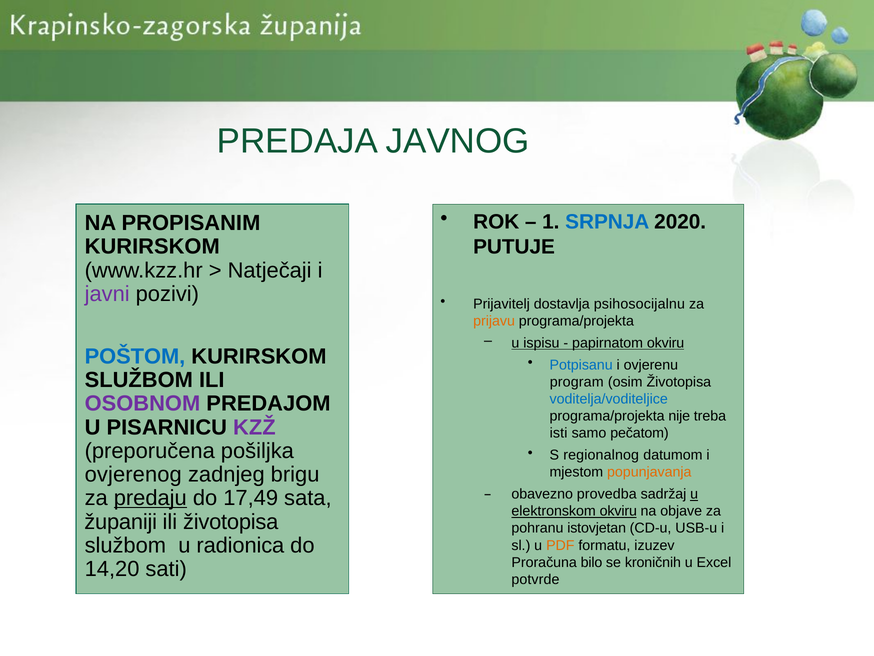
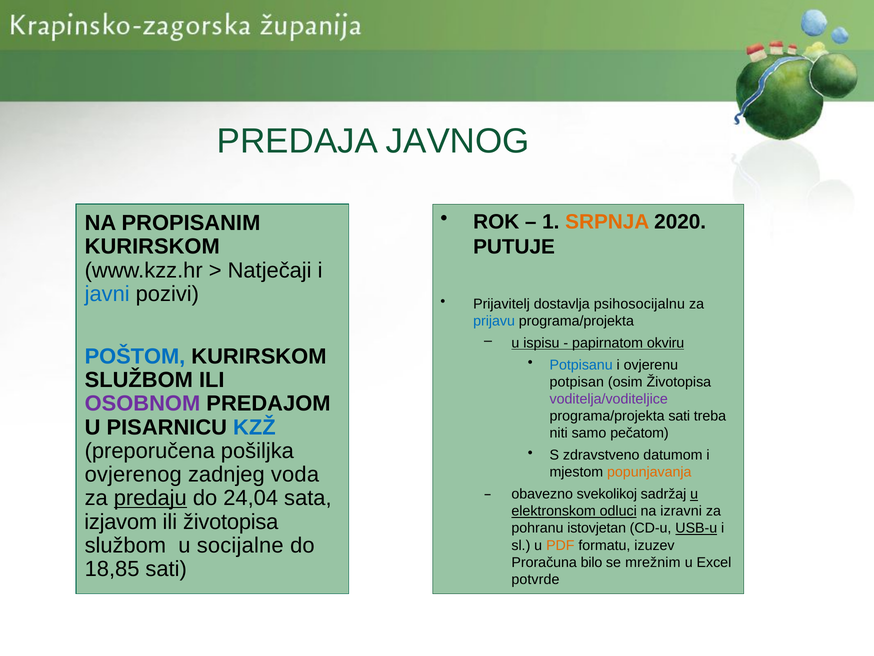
SRPNJA colour: blue -> orange
javni colour: purple -> blue
prijavu colour: orange -> blue
program: program -> potpisan
voditelja/voditeljice colour: blue -> purple
programa/projekta nije: nije -> sati
KZŽ colour: purple -> blue
isti: isti -> niti
regionalnog: regionalnog -> zdravstveno
brigu: brigu -> voda
17,49: 17,49 -> 24,04
provedba: provedba -> svekolikoj
elektronskom okviru: okviru -> odluci
objave: objave -> izravni
županiji: županiji -> izjavom
USB-u underline: none -> present
radionica: radionica -> socijalne
kroničnih: kroničnih -> mrežnim
14,20: 14,20 -> 18,85
